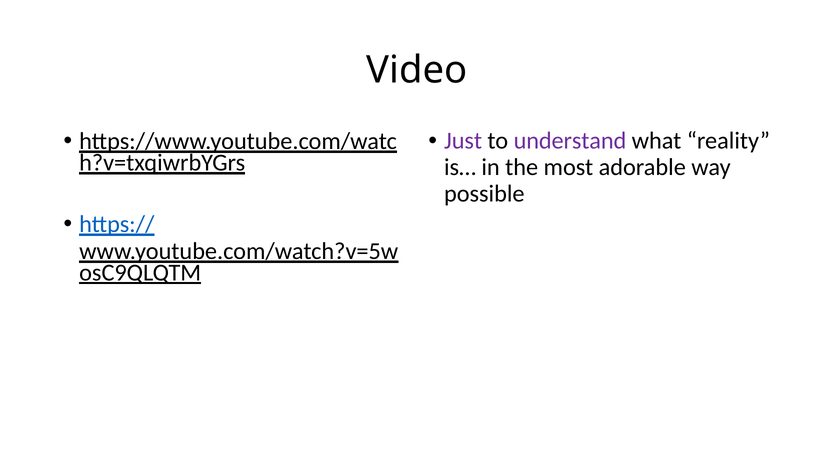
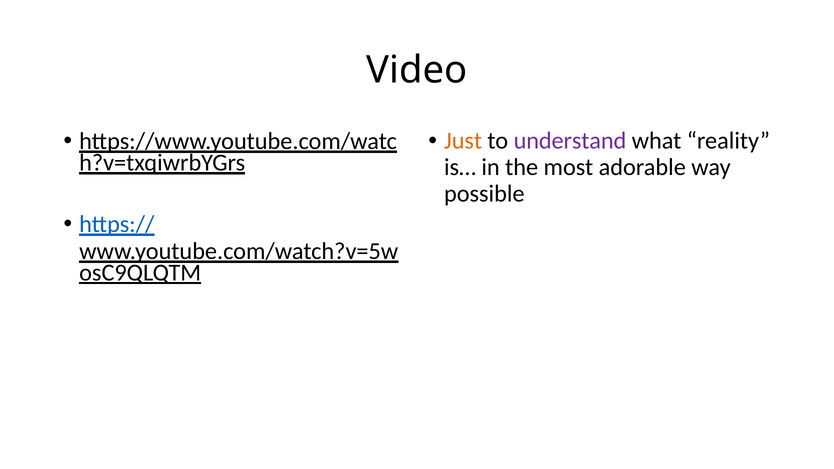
Just colour: purple -> orange
